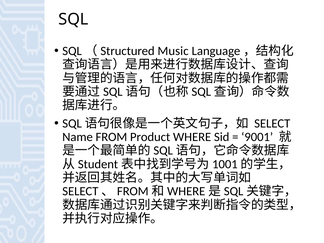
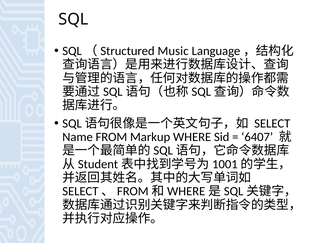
Product: Product -> Markup
9001: 9001 -> 6407
